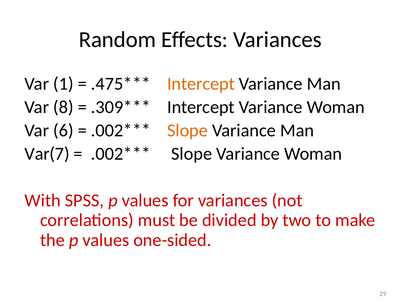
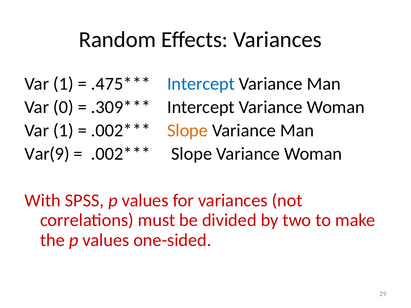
Intercept at (201, 84) colour: orange -> blue
8: 8 -> 0
6 at (63, 131): 6 -> 1
Var(7: Var(7 -> Var(9
